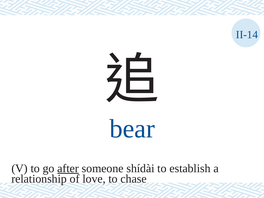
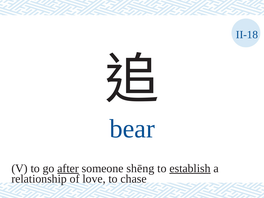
II-14: II-14 -> II-18
shídài: shídài -> shēng
establish underline: none -> present
